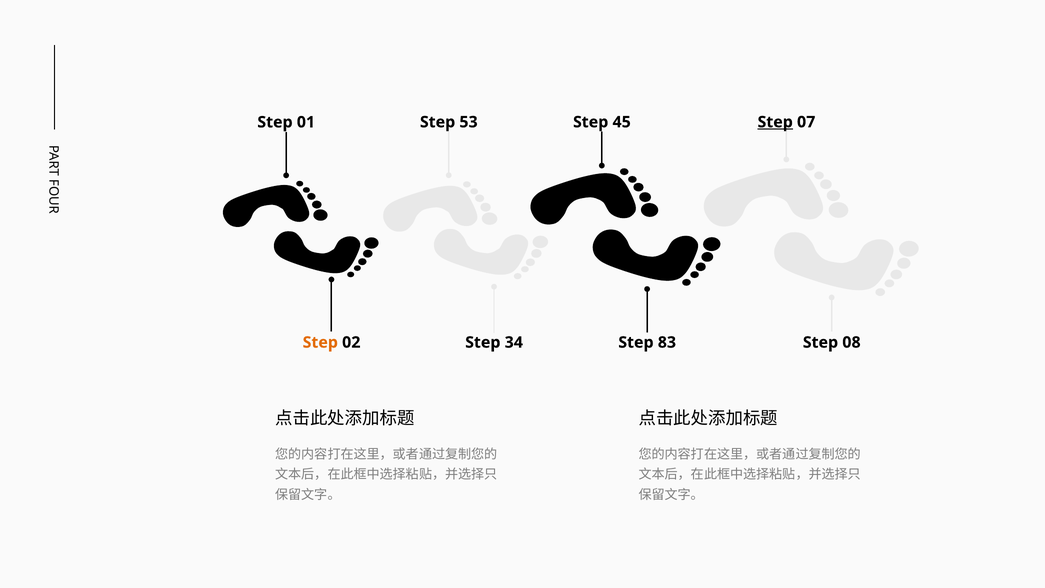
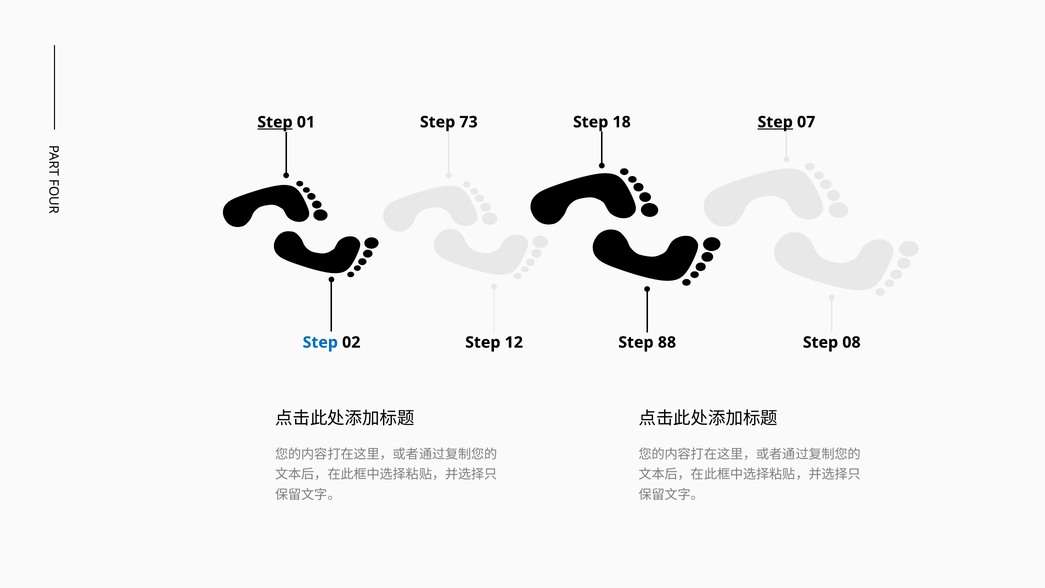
53: 53 -> 73
45: 45 -> 18
Step at (275, 122) underline: none -> present
Step at (320, 342) colour: orange -> blue
34: 34 -> 12
83: 83 -> 88
